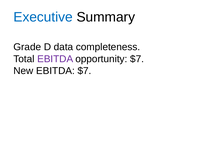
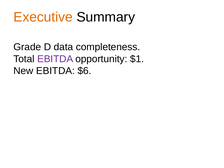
Executive colour: blue -> orange
opportunity $7: $7 -> $1
EBITDA $7: $7 -> $6
